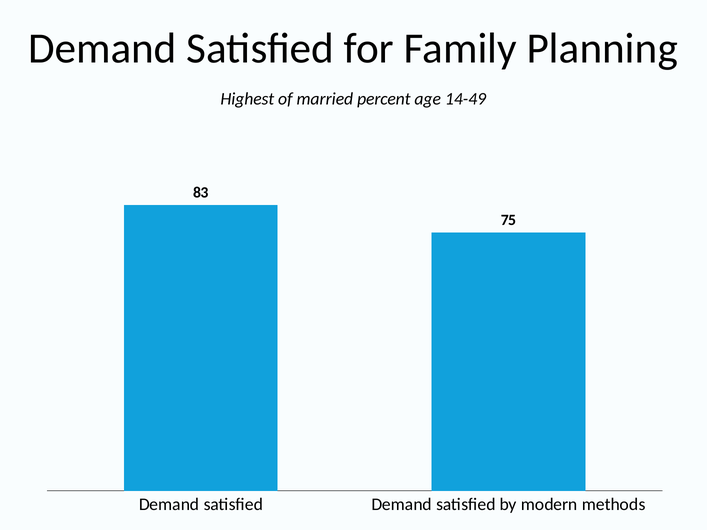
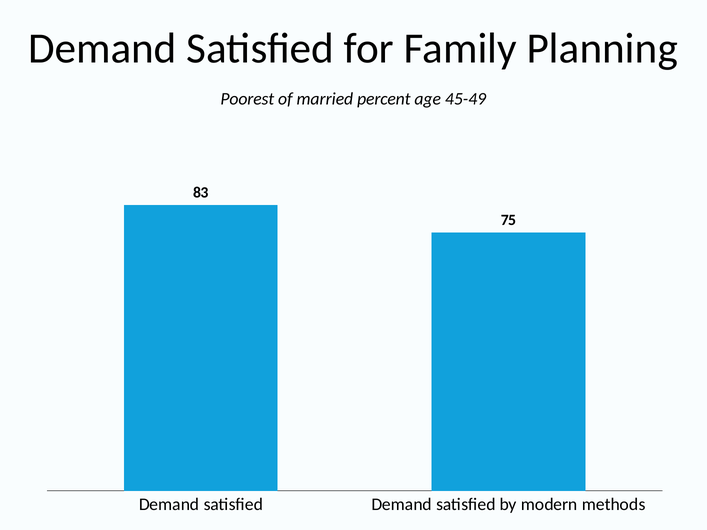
Highest: Highest -> Poorest
14-49: 14-49 -> 45-49
